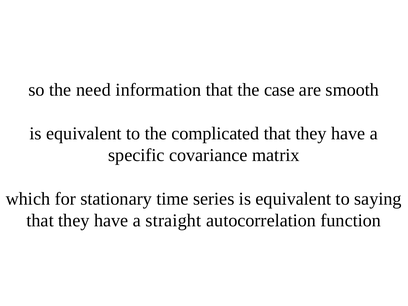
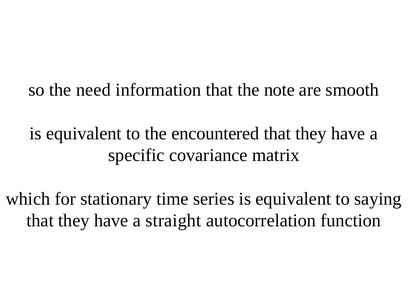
case: case -> note
complicated: complicated -> encountered
